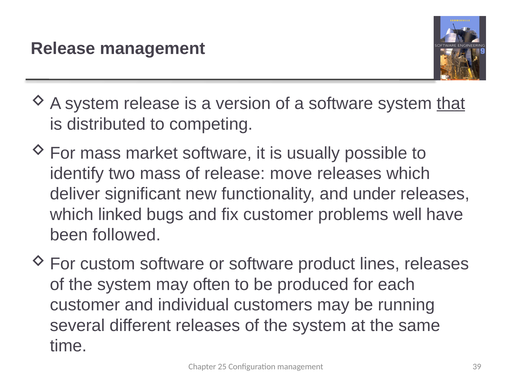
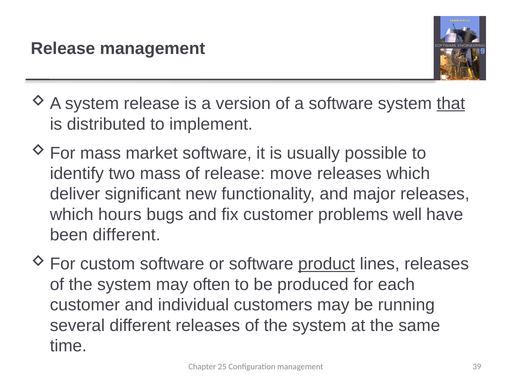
competing: competing -> implement
under: under -> major
linked: linked -> hours
been followed: followed -> different
product underline: none -> present
